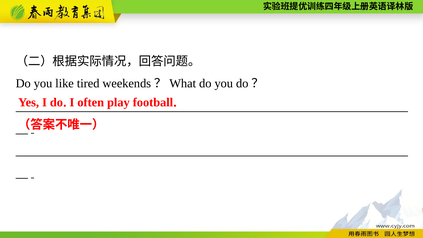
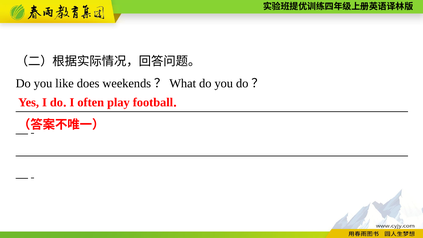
tired: tired -> does
